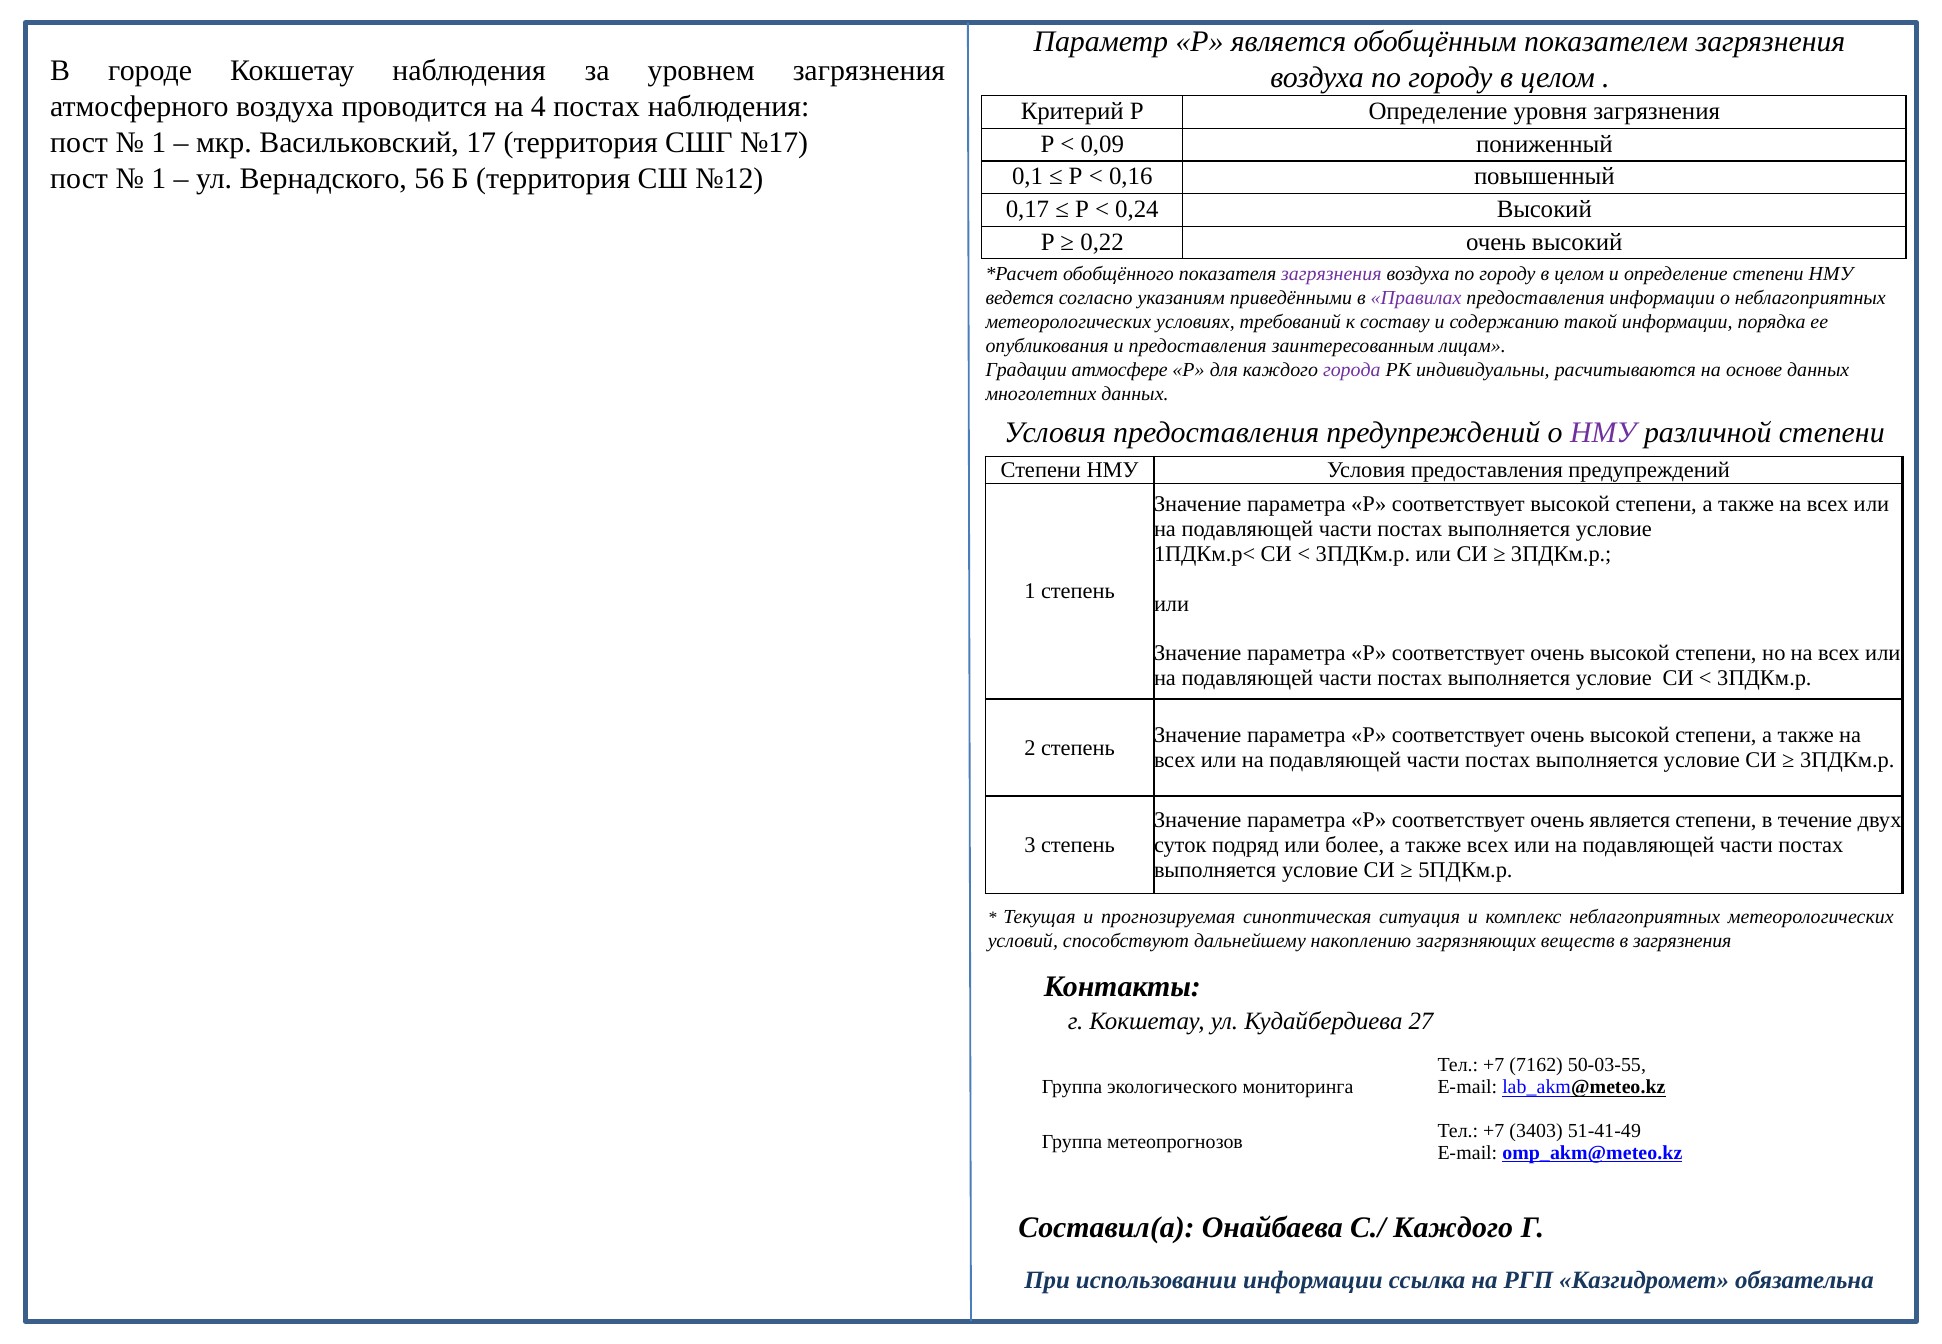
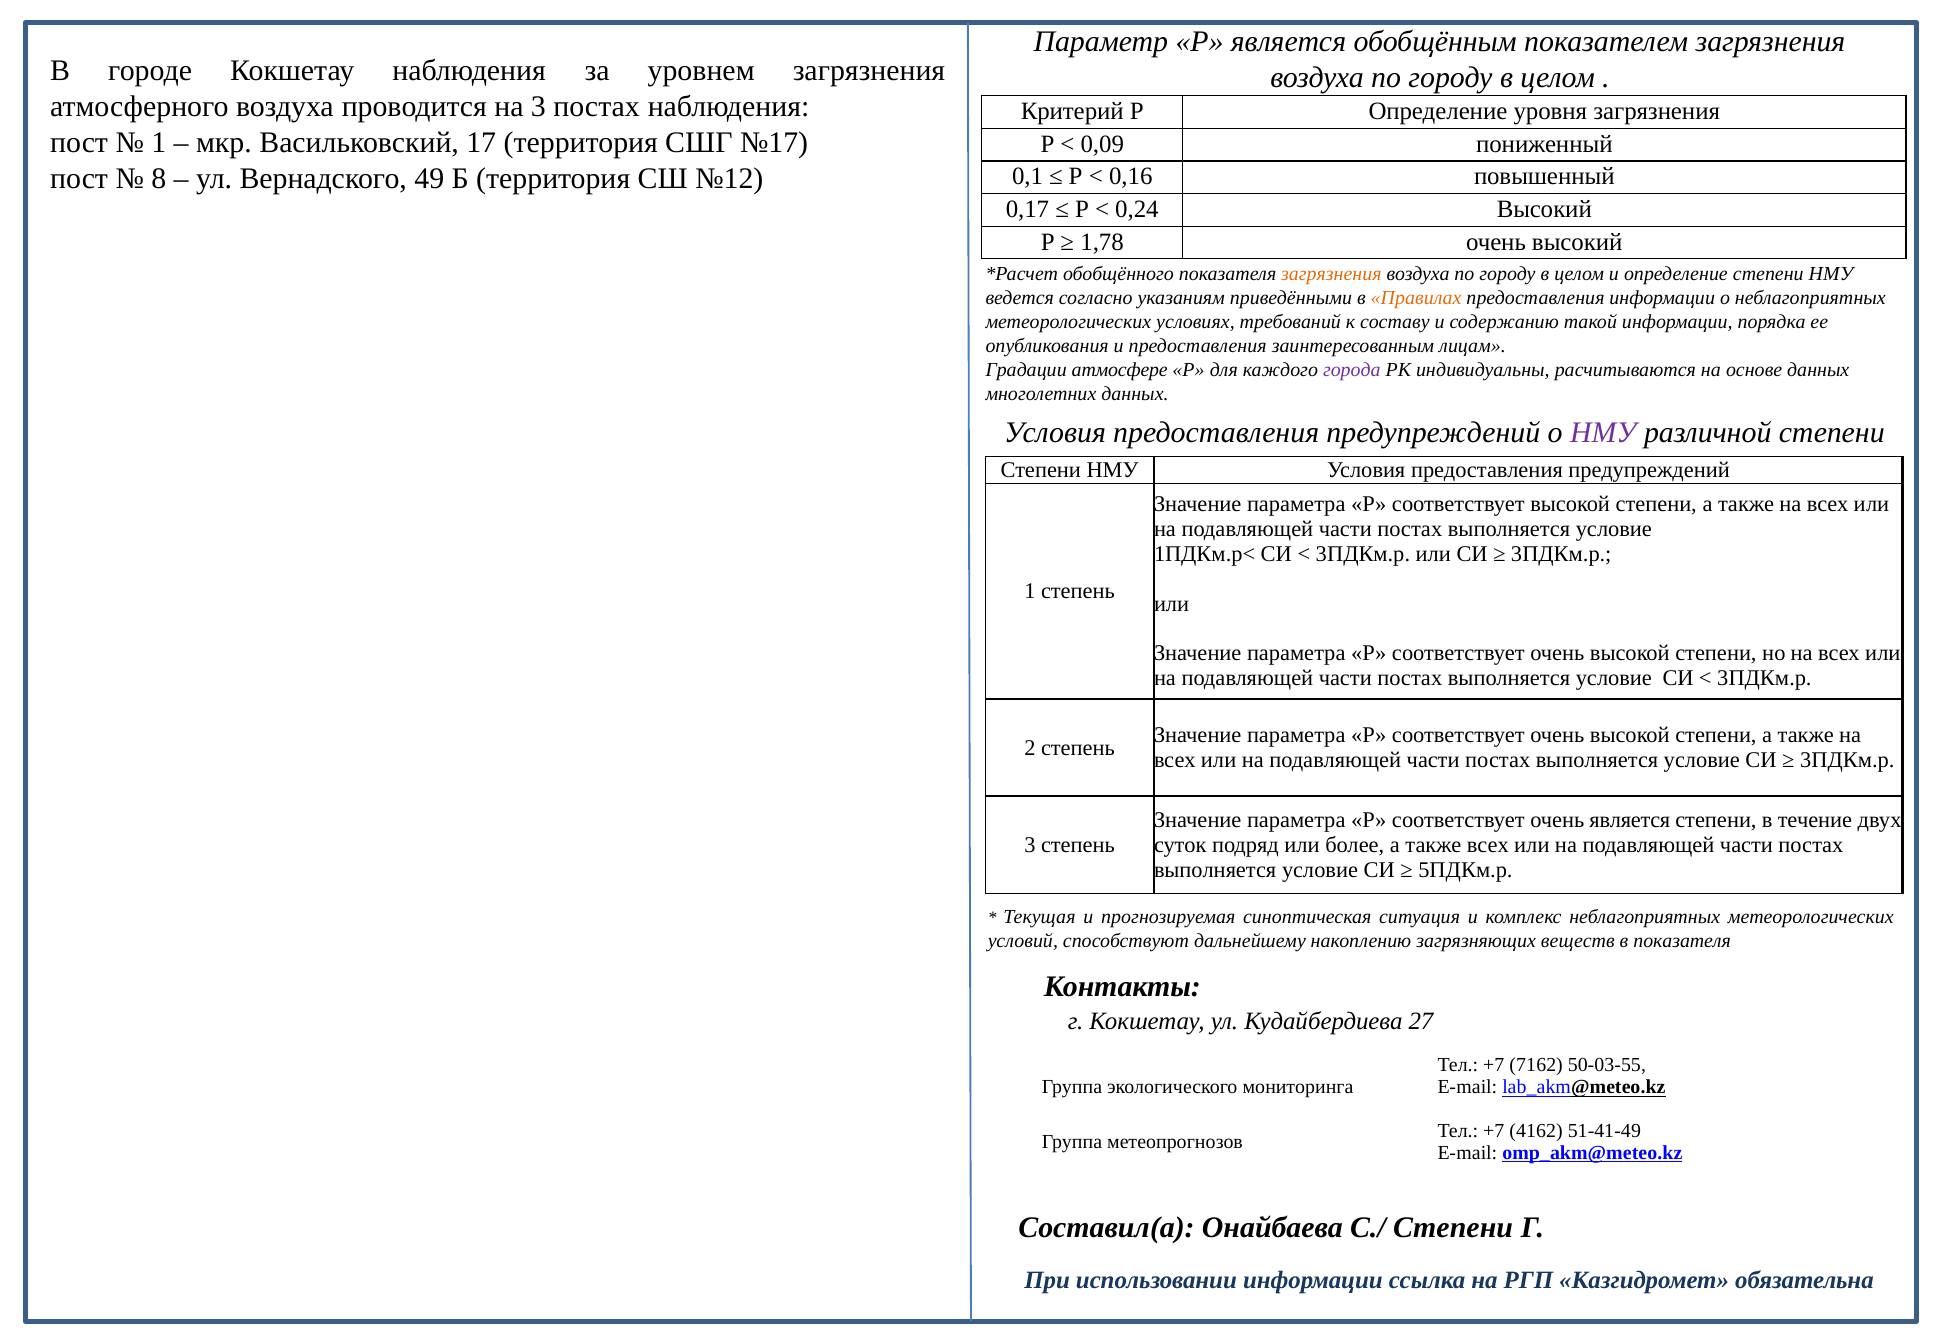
на 4: 4 -> 3
1 at (159, 178): 1 -> 8
56: 56 -> 49
0,22: 0,22 -> 1,78
загрязнения at (1331, 274) colour: purple -> orange
Правилах colour: purple -> orange
в загрязнения: загрязнения -> показателя
3403: 3403 -> 4162
С./ Каждого: Каждого -> Степени
